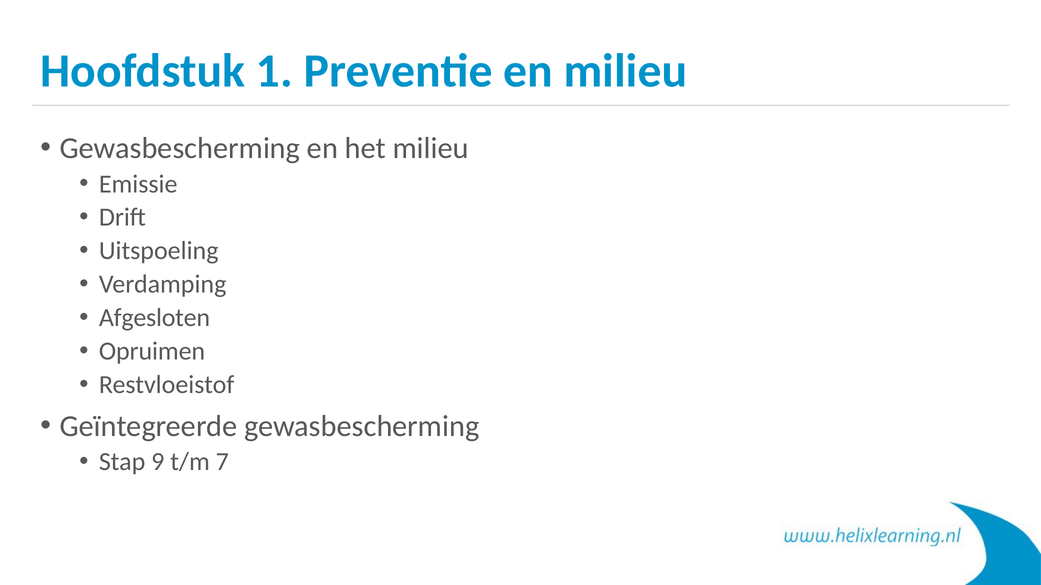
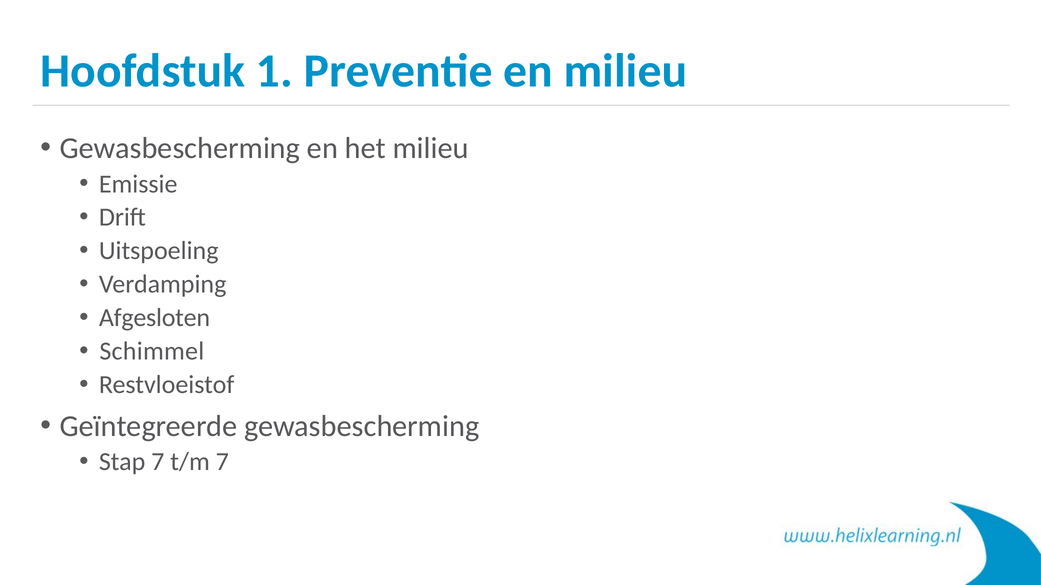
Opruimen: Opruimen -> Schimmel
Stap 9: 9 -> 7
